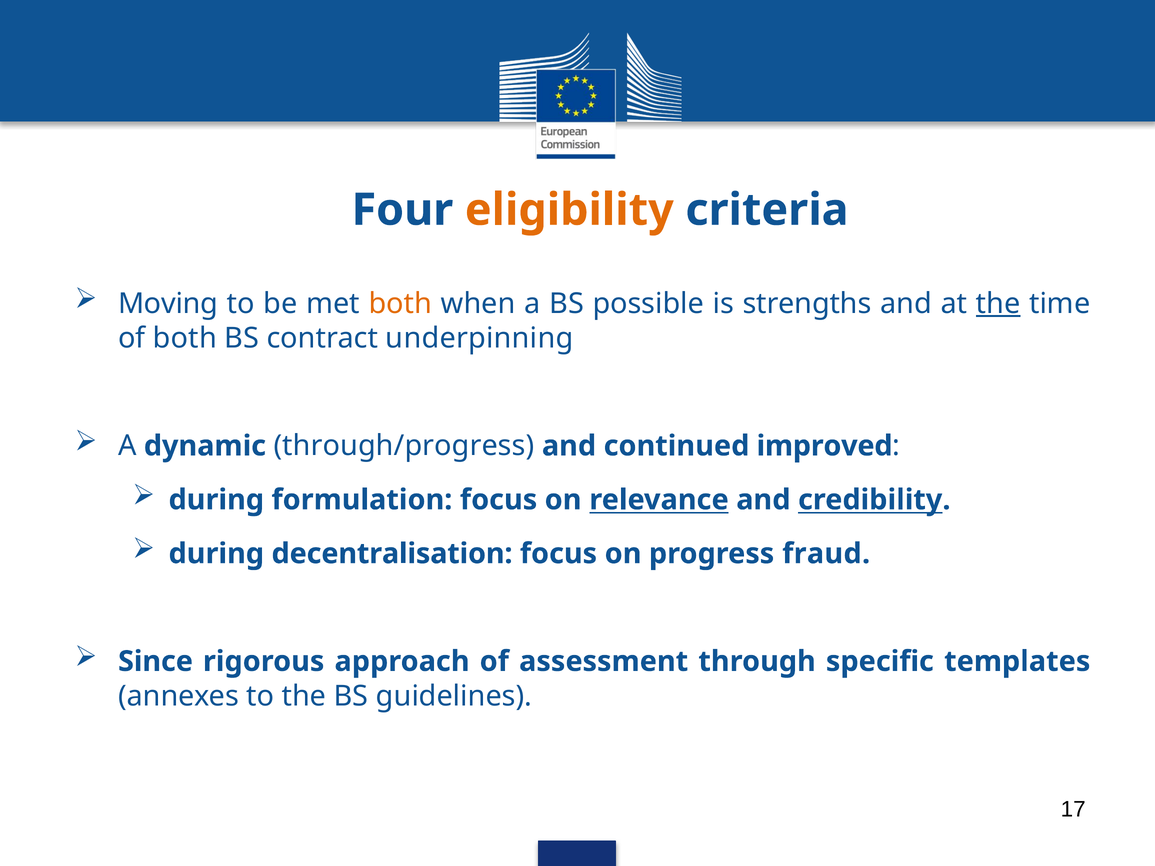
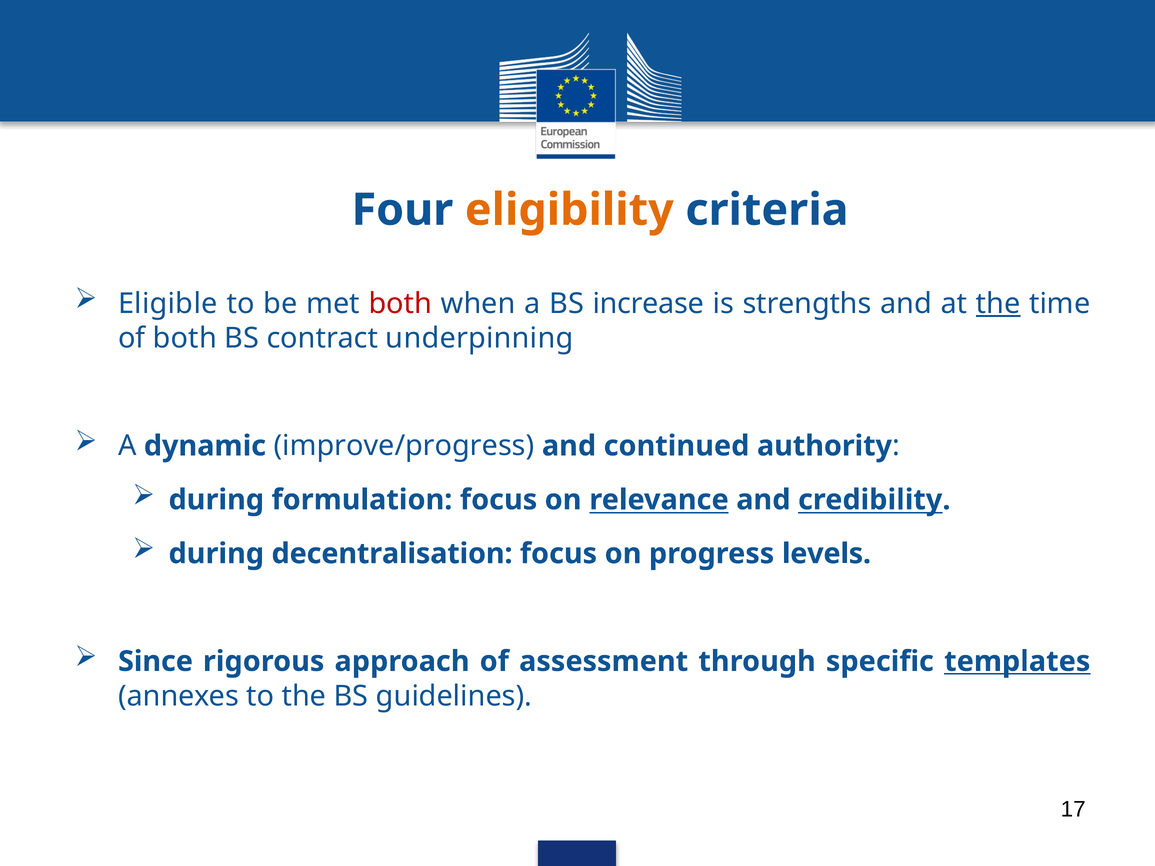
Moving: Moving -> Eligible
both at (400, 304) colour: orange -> red
possible: possible -> increase
through/progress: through/progress -> improve/progress
improved: improved -> authority
fraud: fraud -> levels
templates underline: none -> present
